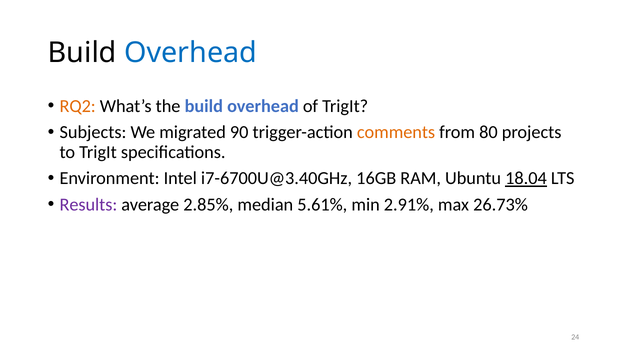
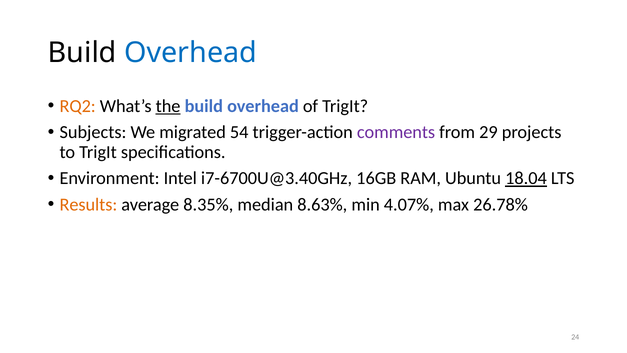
the underline: none -> present
90: 90 -> 54
comments colour: orange -> purple
80: 80 -> 29
Results colour: purple -> orange
2.85%: 2.85% -> 8.35%
5.61%: 5.61% -> 8.63%
2.91%: 2.91% -> 4.07%
26.73%: 26.73% -> 26.78%
